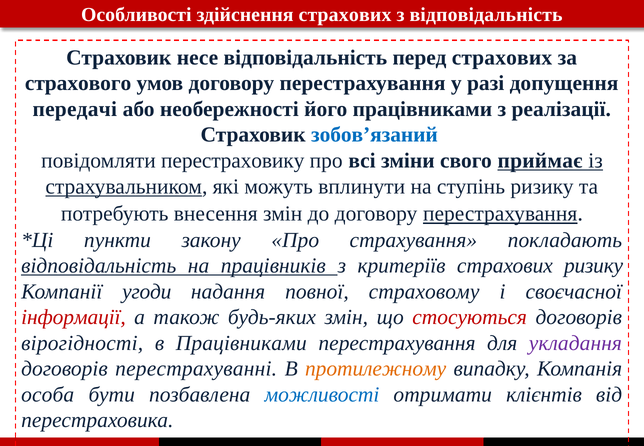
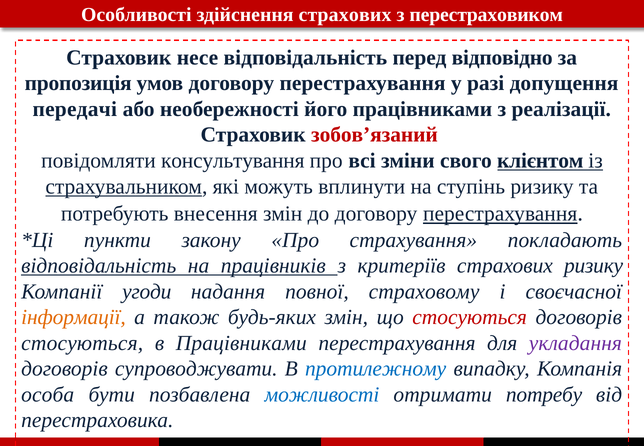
з відповідальність: відповідальність -> перестраховиком
перед страхових: страхових -> відповідно
страхового: страхового -> пропозиція
зобов’язаний colour: blue -> red
перестраховику: перестраховику -> консультування
приймає: приймає -> клієнтом
інформації colour: red -> orange
вірогідності at (82, 343): вірогідності -> стосуються
перестрахуванні: перестрахуванні -> супроводжувати
протилежному colour: orange -> blue
клієнтів: клієнтів -> потребу
